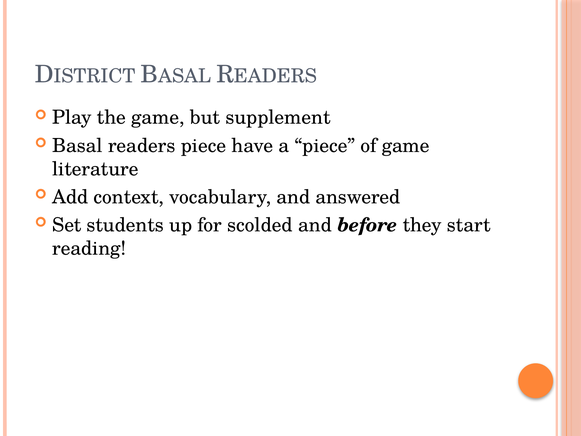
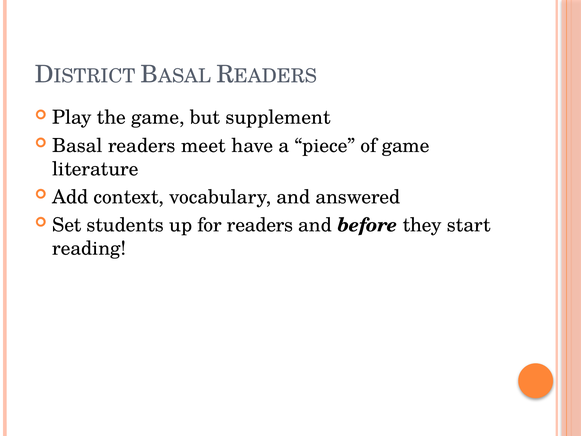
readers piece: piece -> meet
for scolded: scolded -> readers
